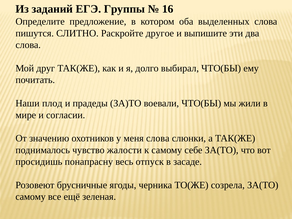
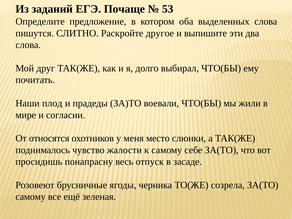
Группы: Группы -> Почаще
16: 16 -> 53
значению: значению -> относятся
меня слова: слова -> место
